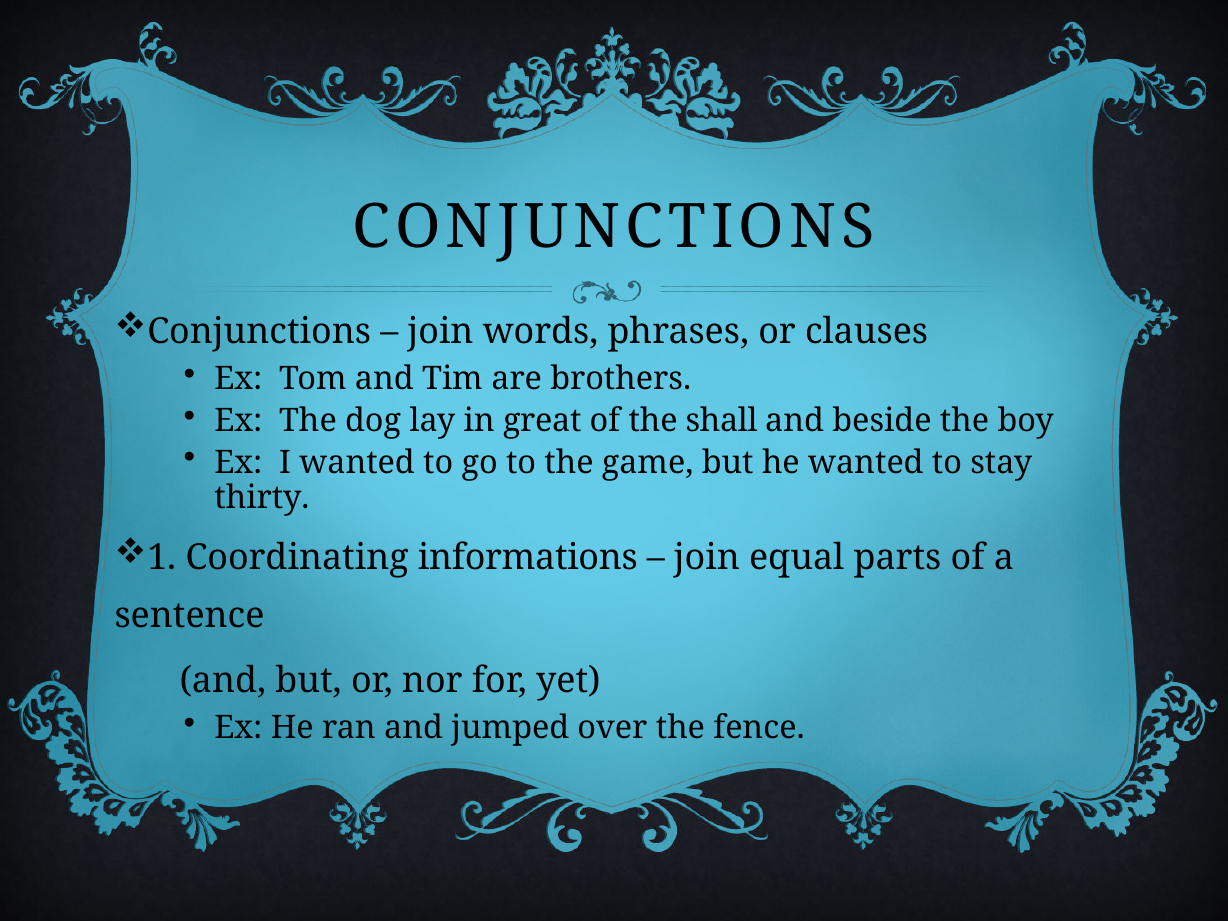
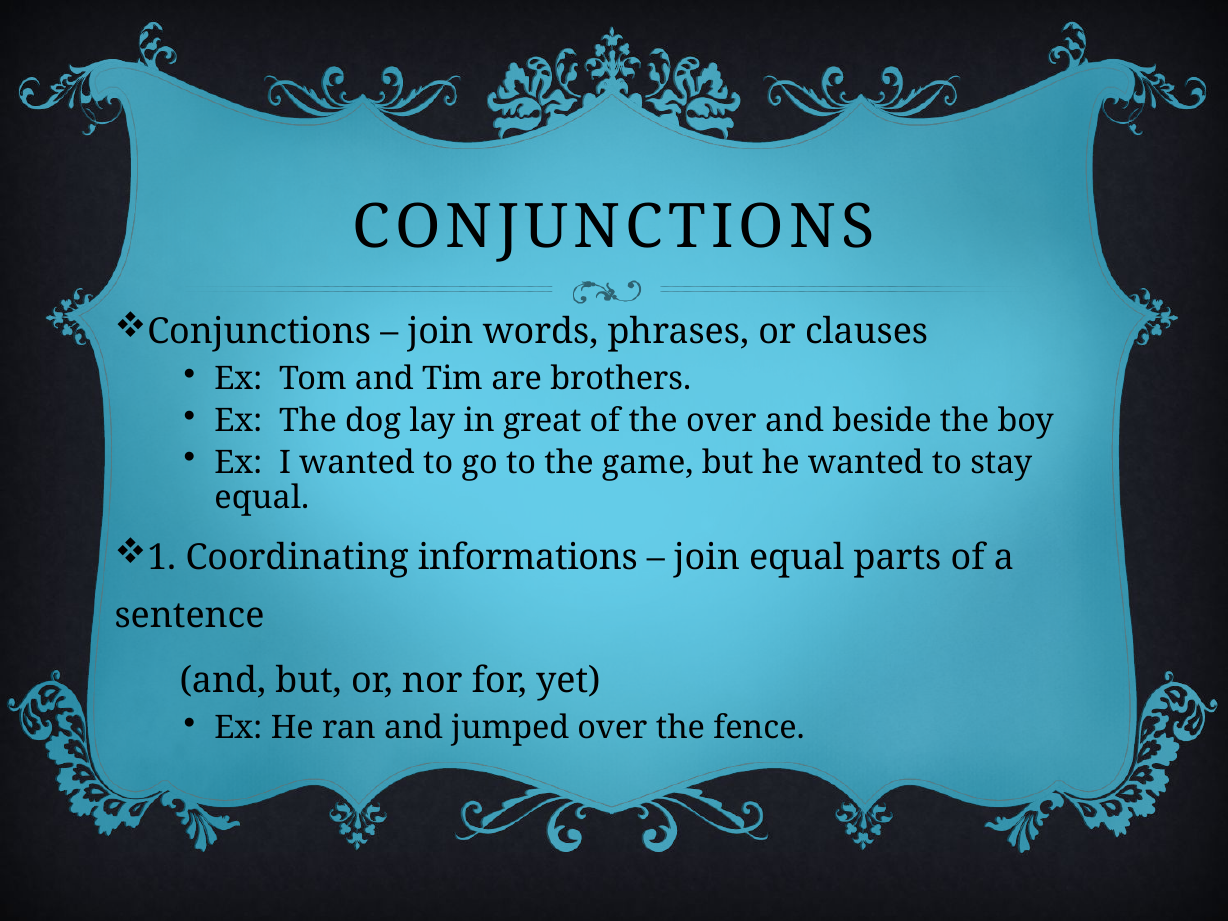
the shall: shall -> over
thirty at (262, 498): thirty -> equal
